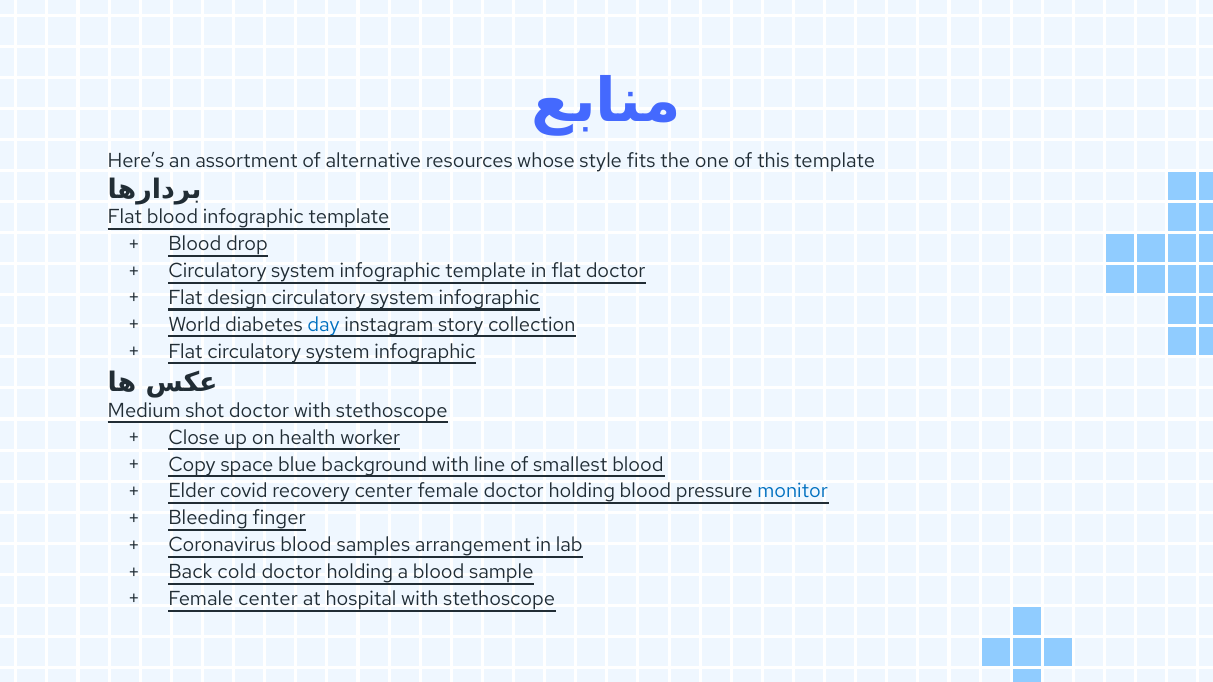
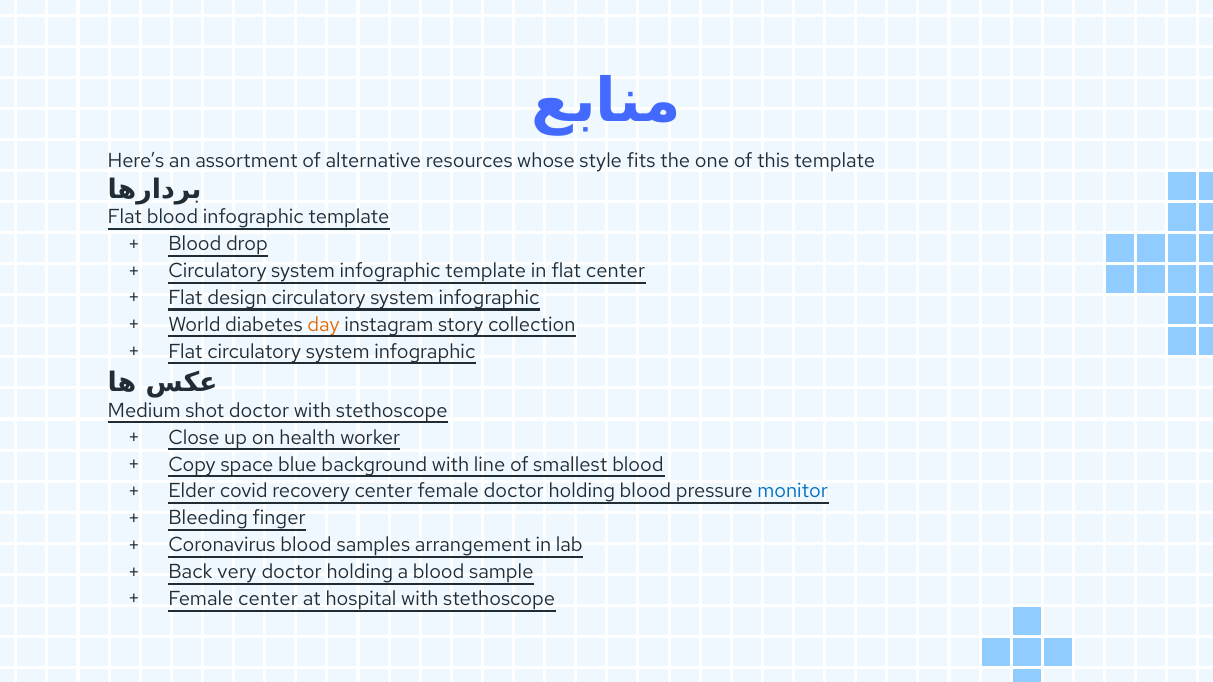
flat doctor: doctor -> center
day colour: blue -> orange
cold: cold -> very
